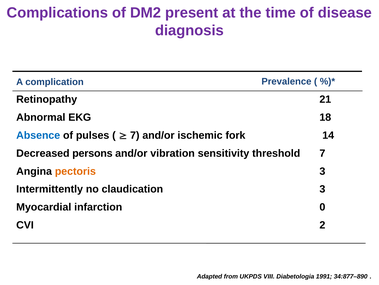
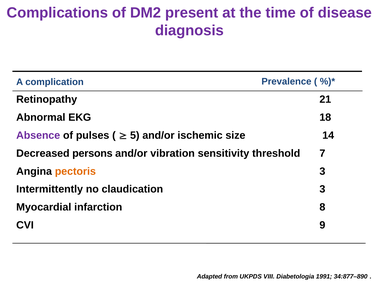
Absence colour: blue -> purple
7 at (135, 135): 7 -> 5
fork: fork -> size
0: 0 -> 8
2: 2 -> 9
